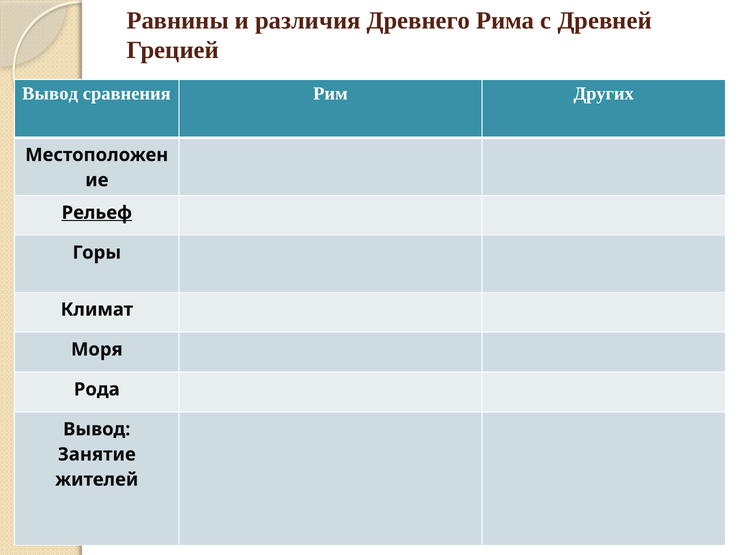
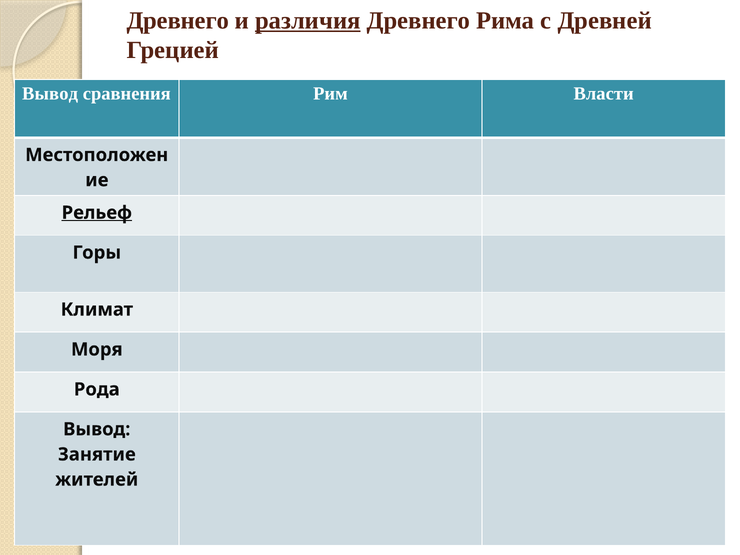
Равнины at (178, 20): Равнины -> Древнего
различия underline: none -> present
Других: Других -> Власти
